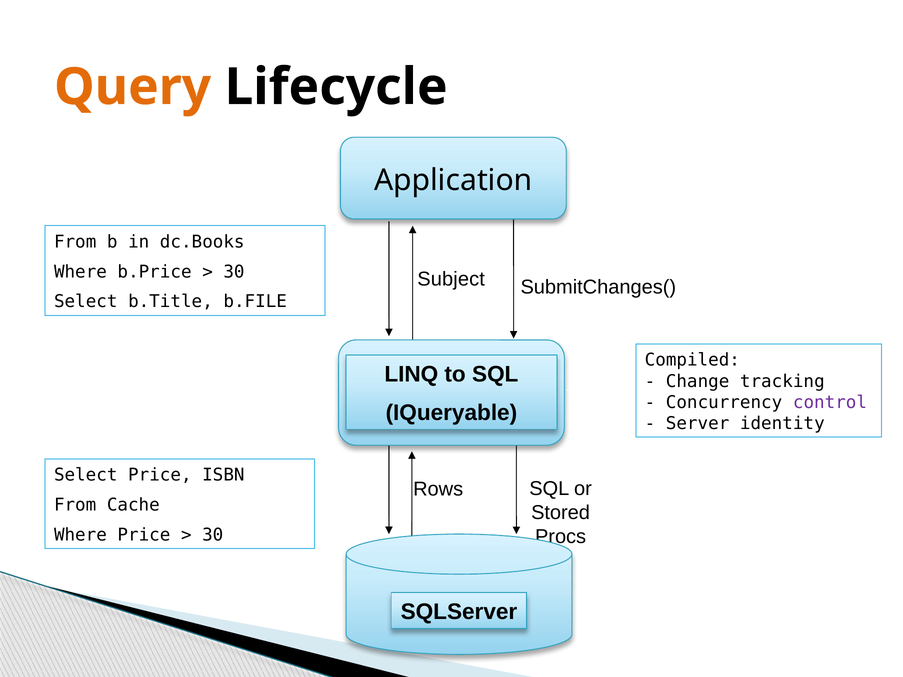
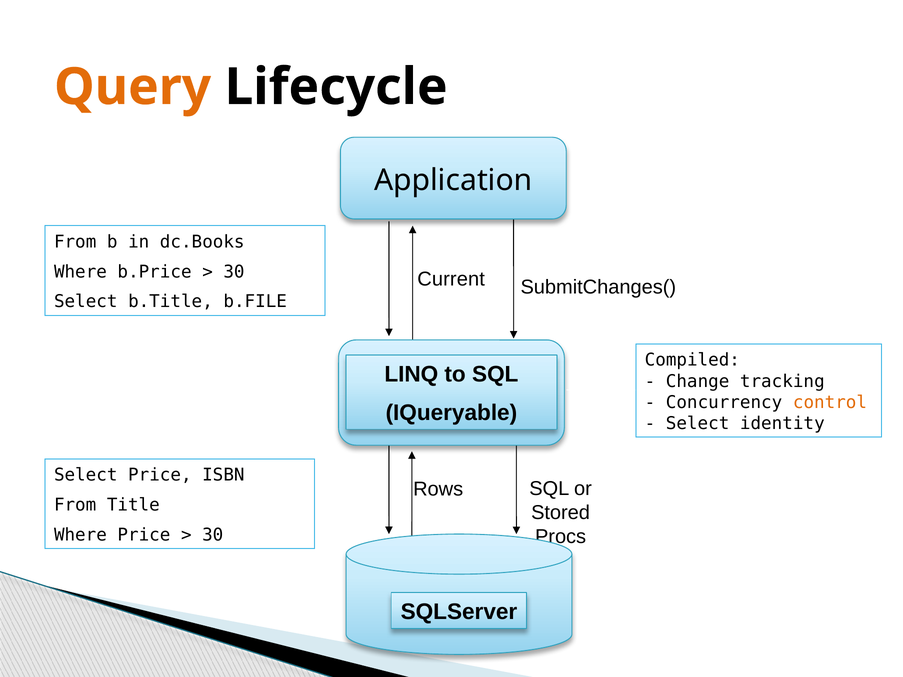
Subject: Subject -> Current
control colour: purple -> orange
Server at (698, 424): Server -> Select
Cache: Cache -> Title
